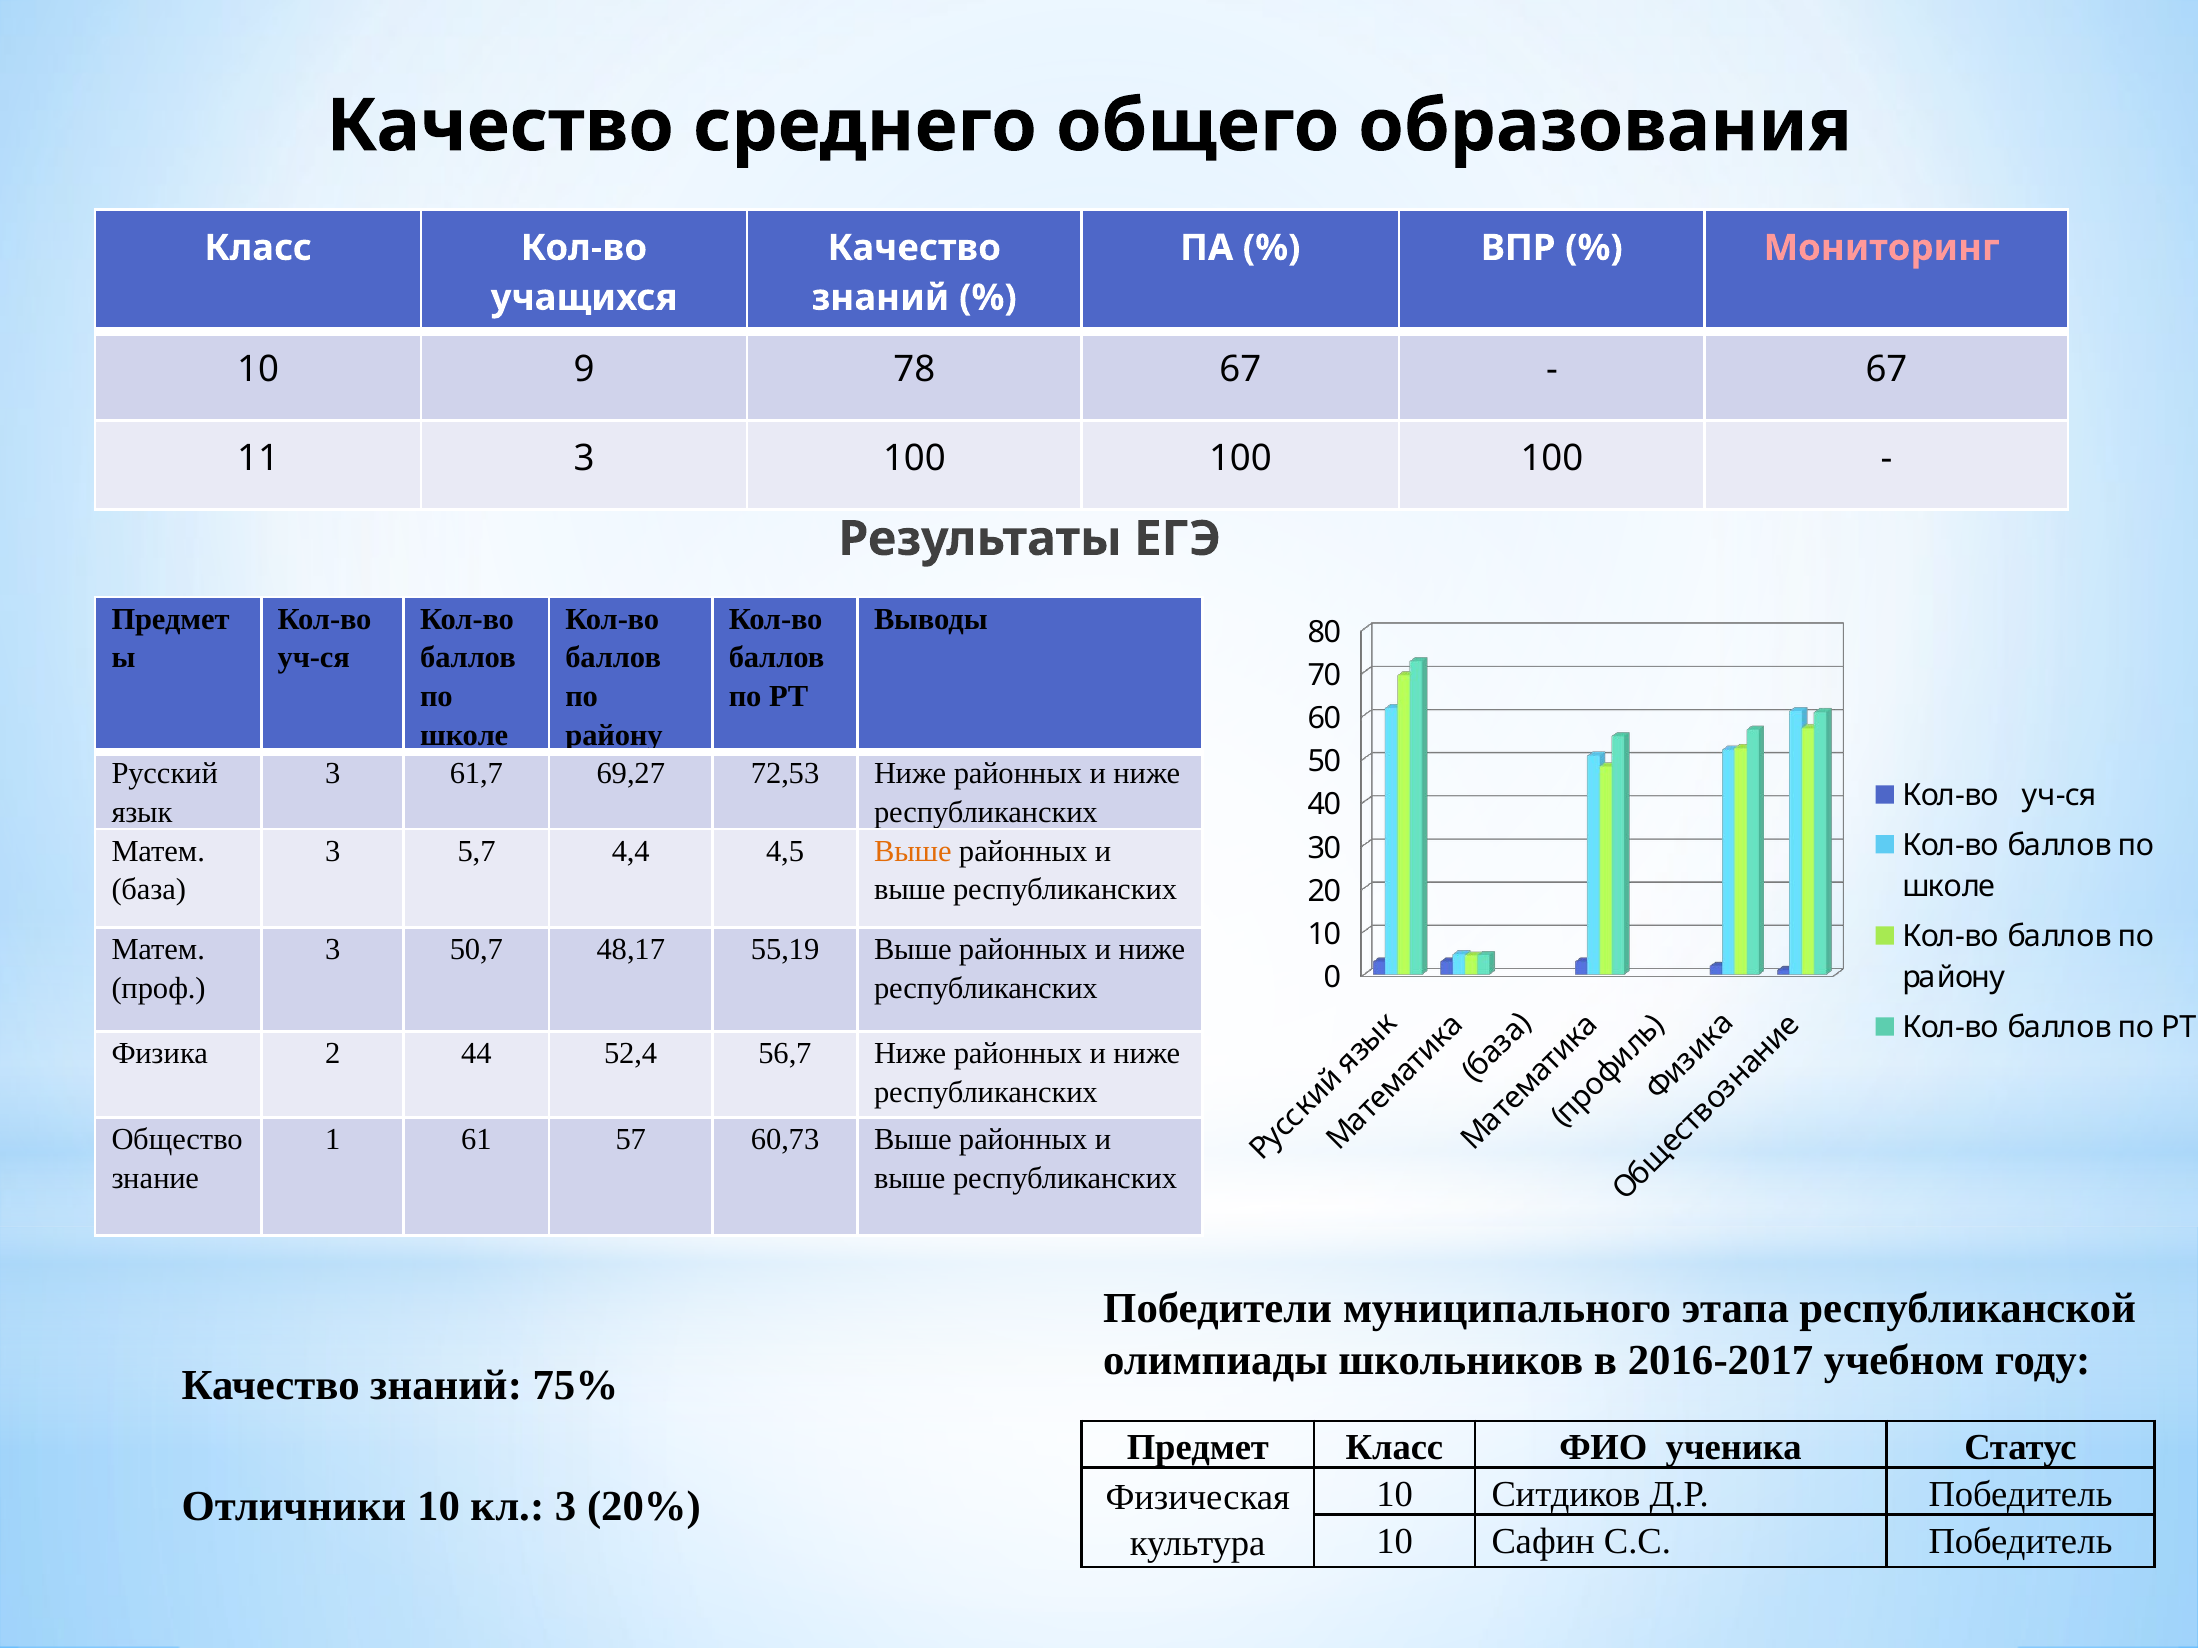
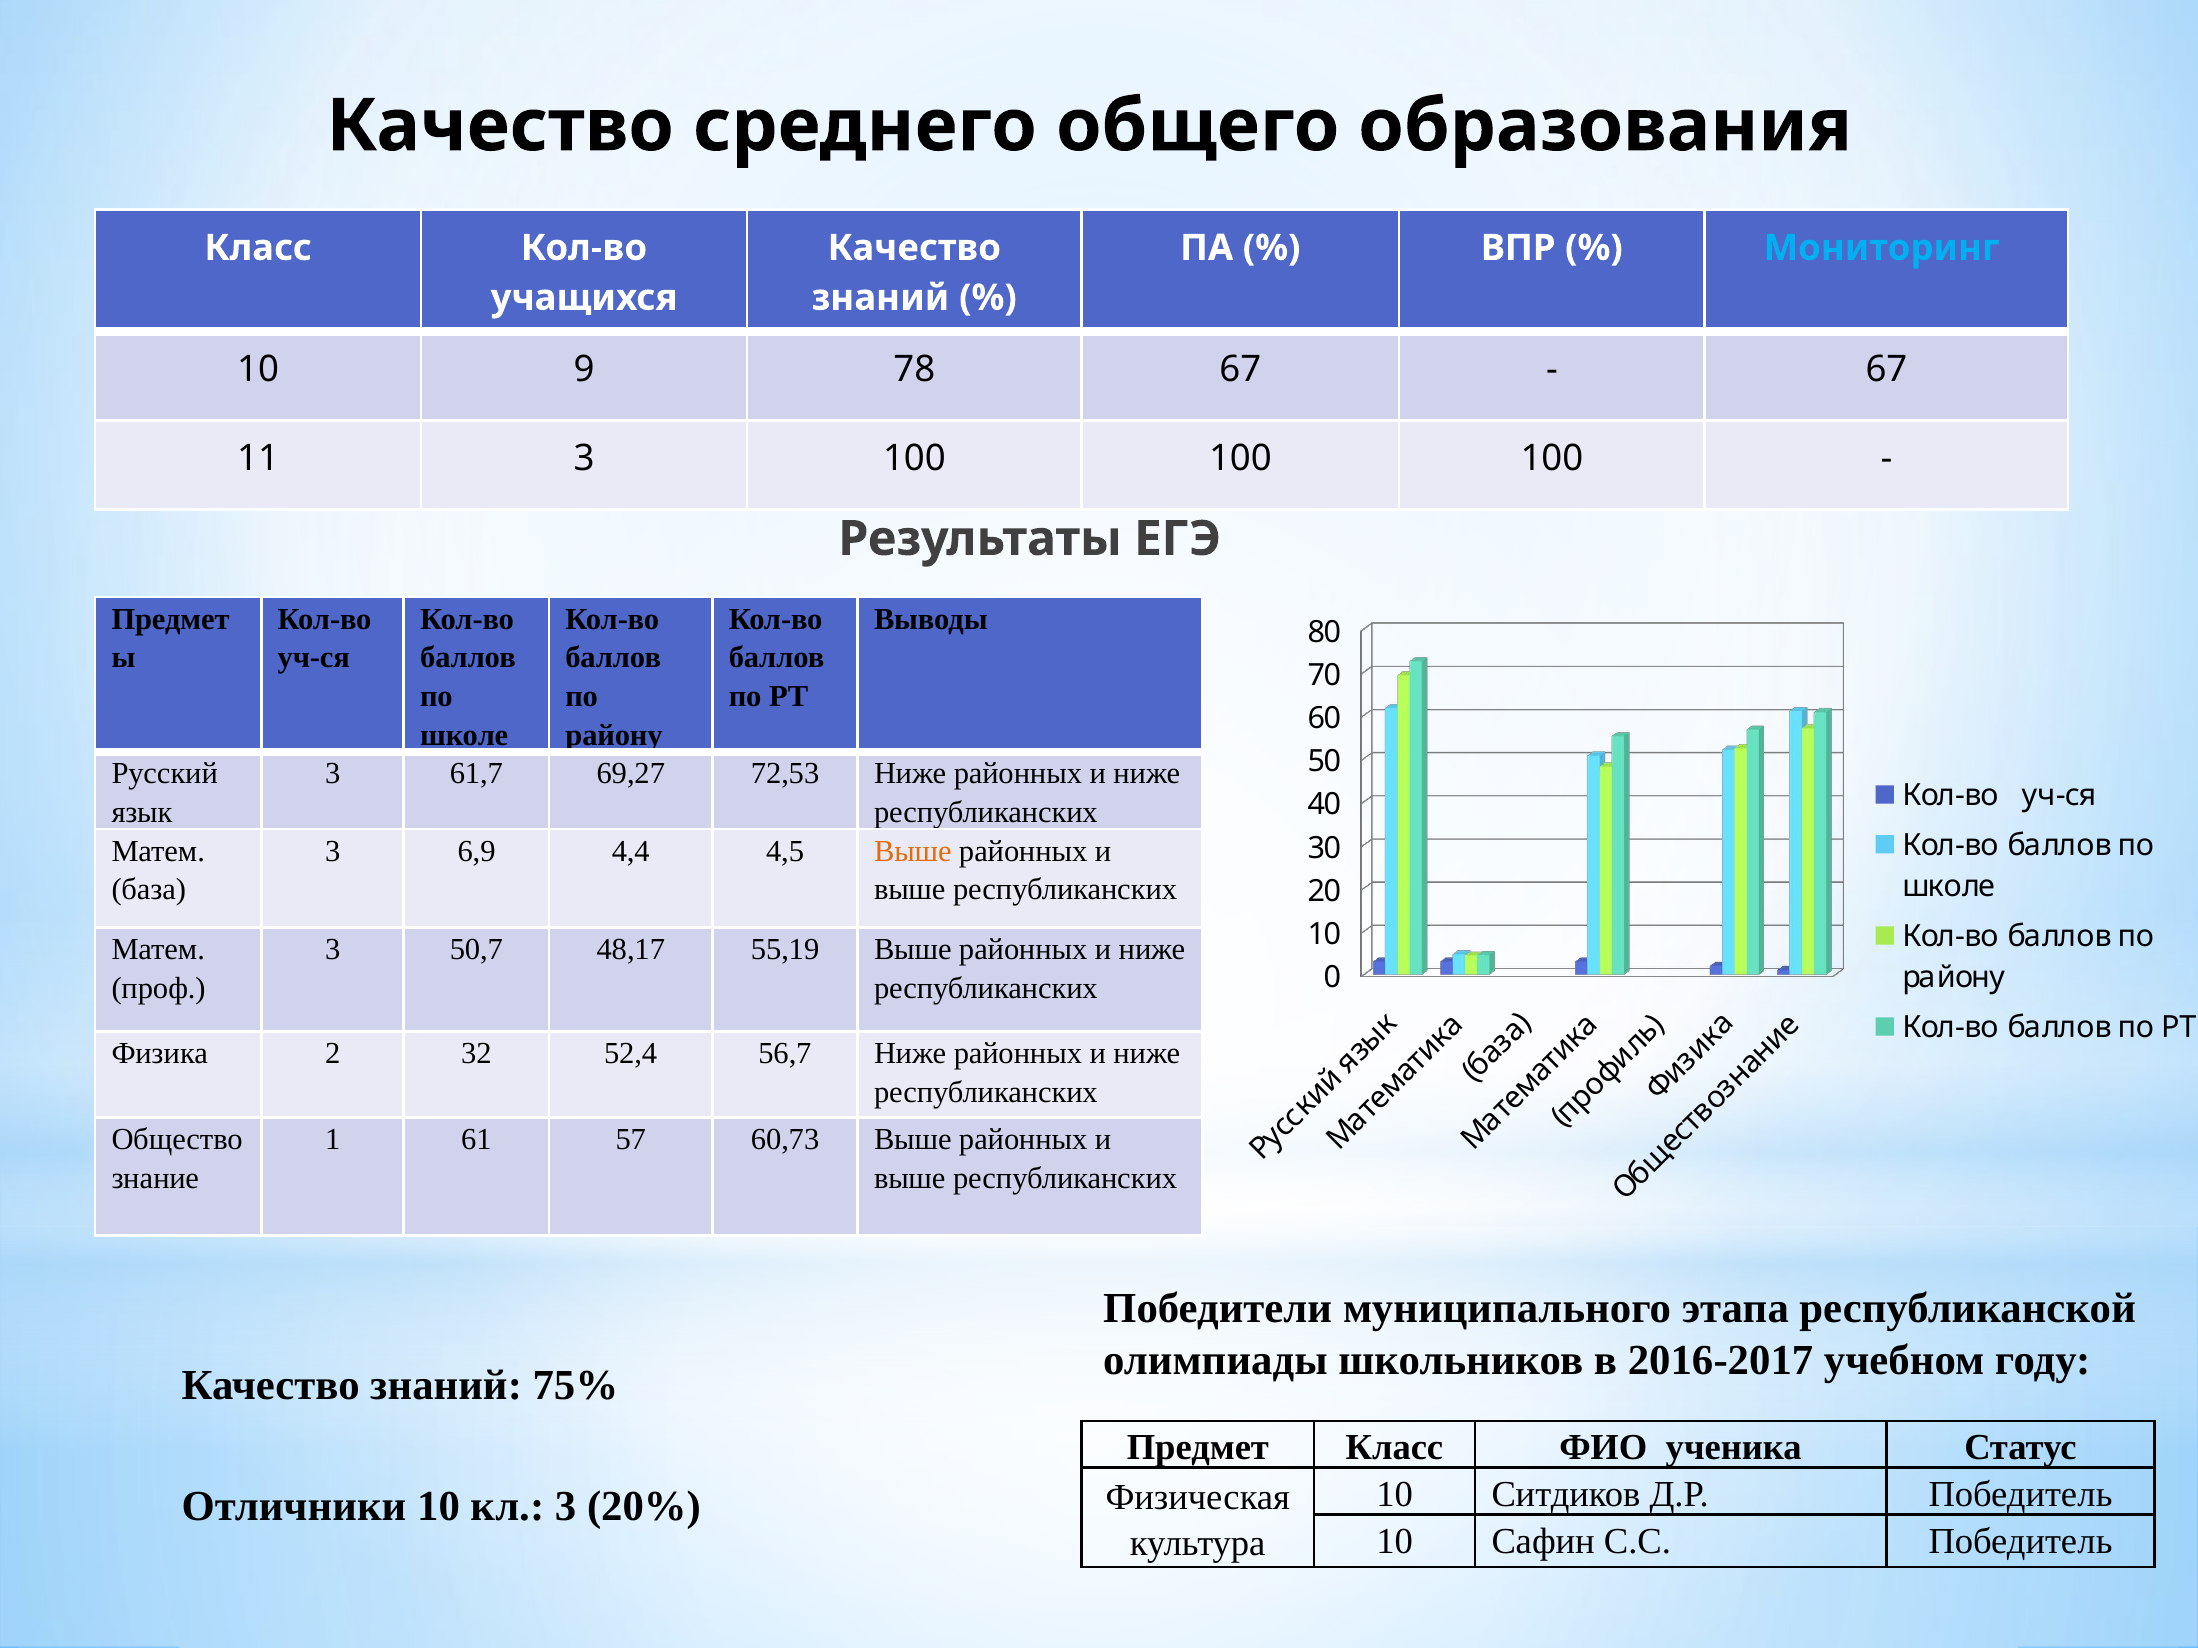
Мониторинг colour: pink -> light blue
5,7: 5,7 -> 6,9
44: 44 -> 32
